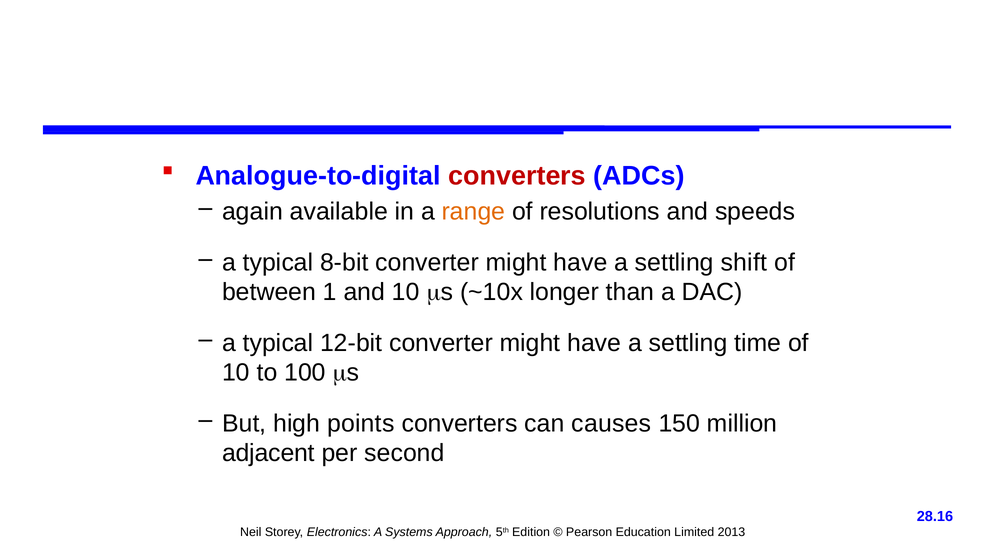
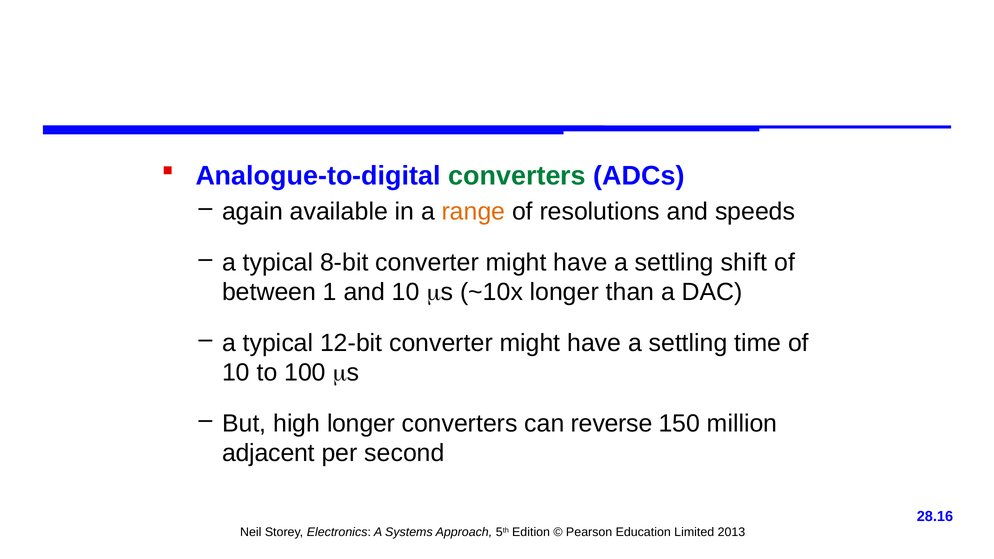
converters at (517, 176) colour: red -> green
high points: points -> longer
causes: causes -> reverse
